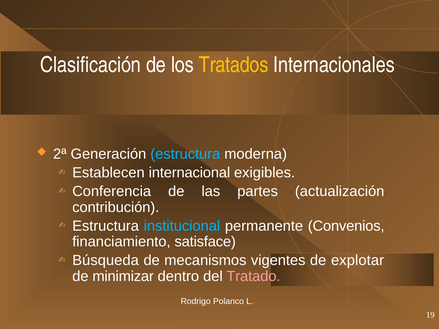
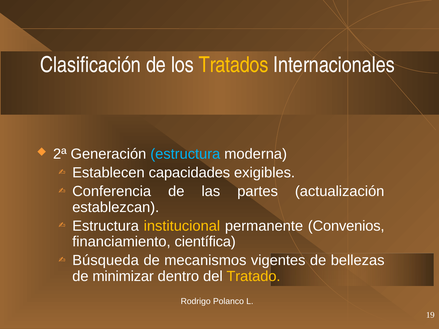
internacional: internacional -> capacidades
contribución: contribución -> establezcan
institucional colour: light blue -> yellow
satisface: satisface -> científica
explotar: explotar -> bellezas
Tratado colour: pink -> yellow
